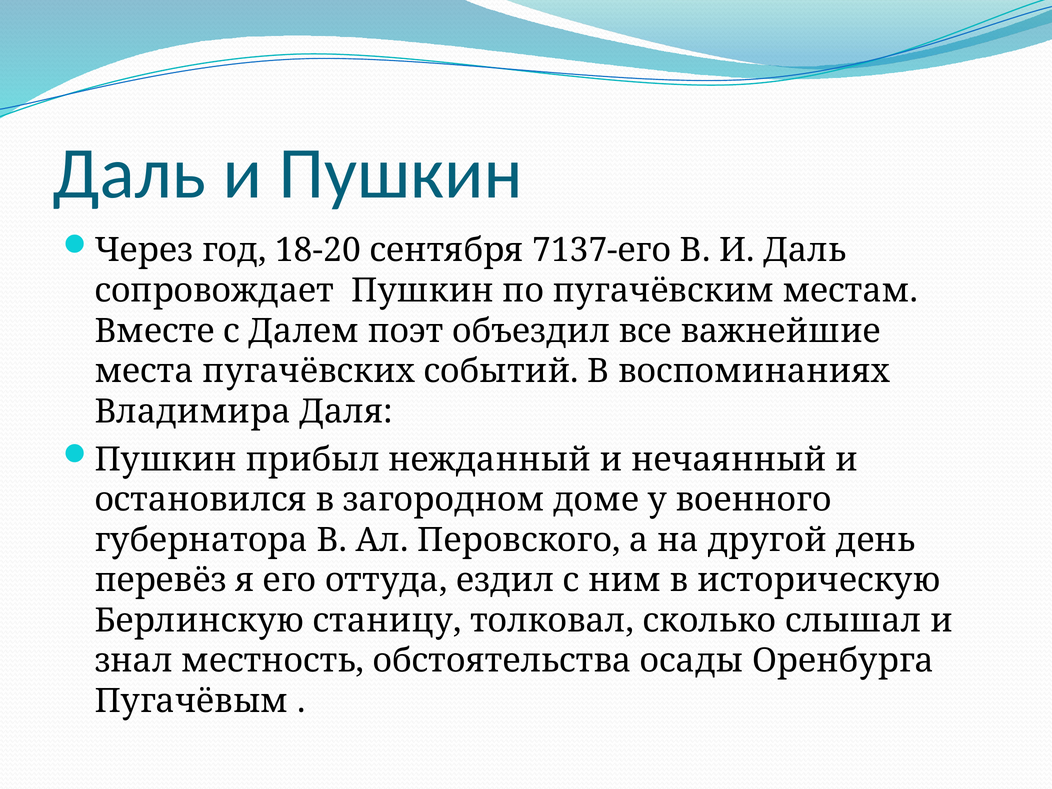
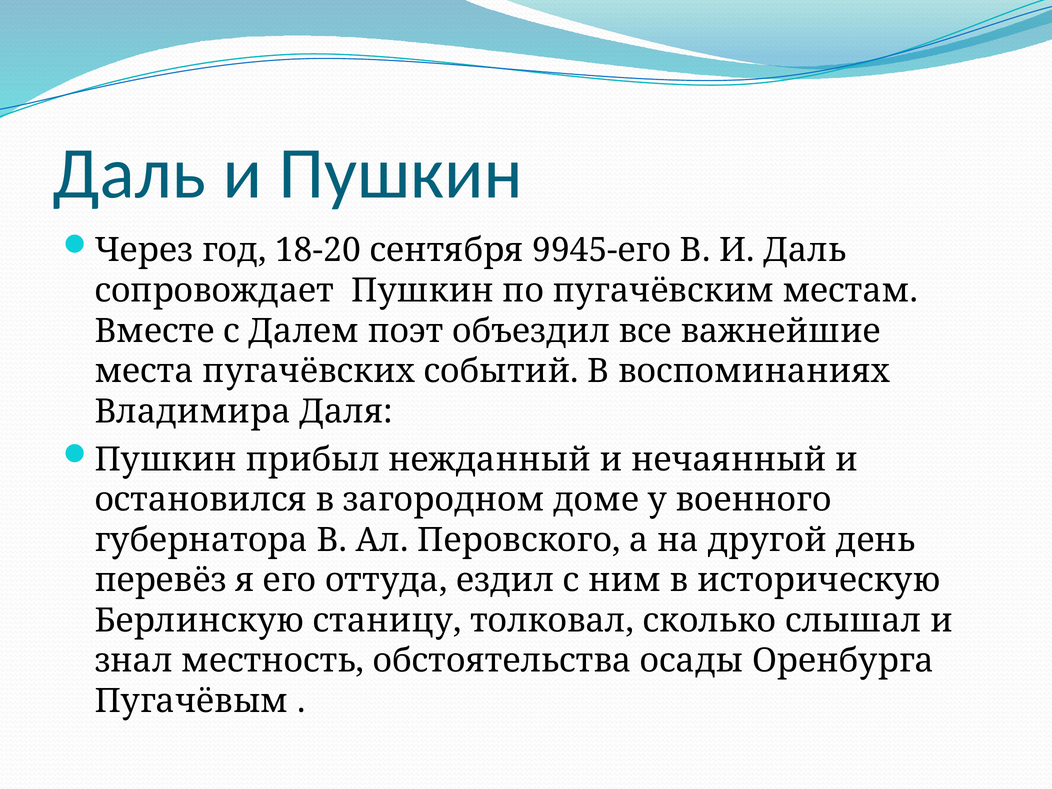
7137-его: 7137-его -> 9945-его
